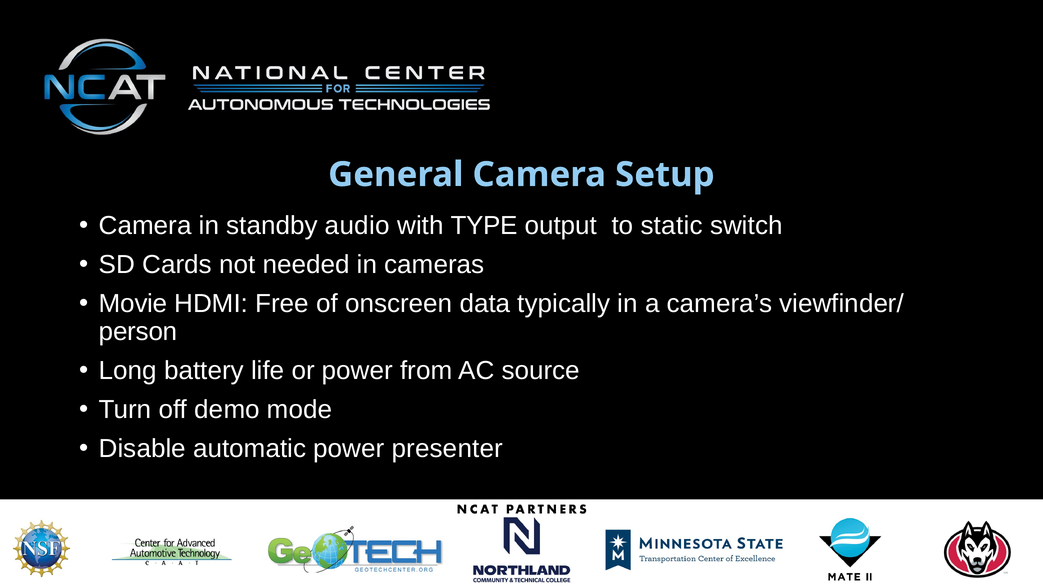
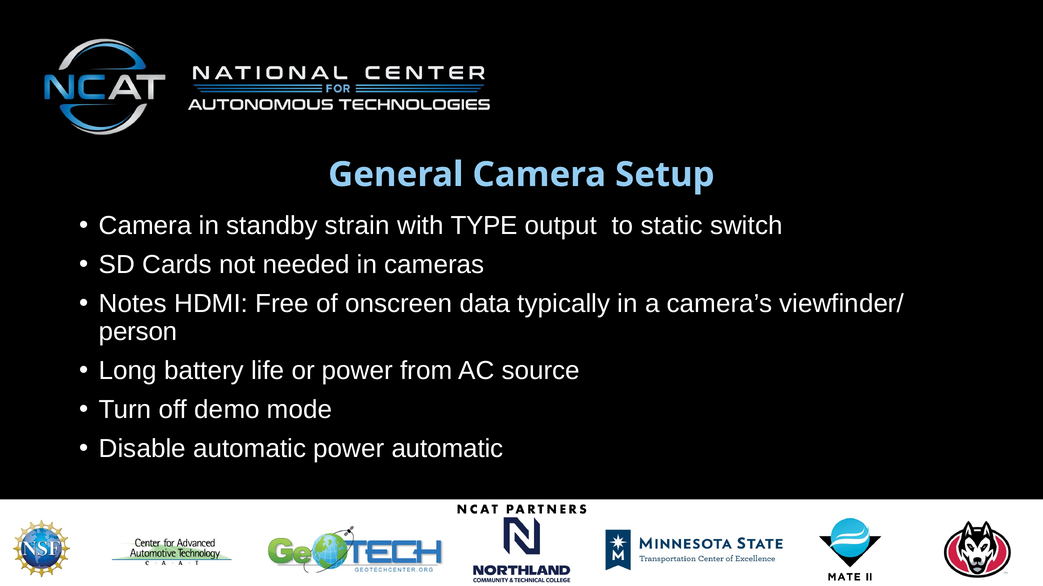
audio: audio -> strain
Movie: Movie -> Notes
power presenter: presenter -> automatic
